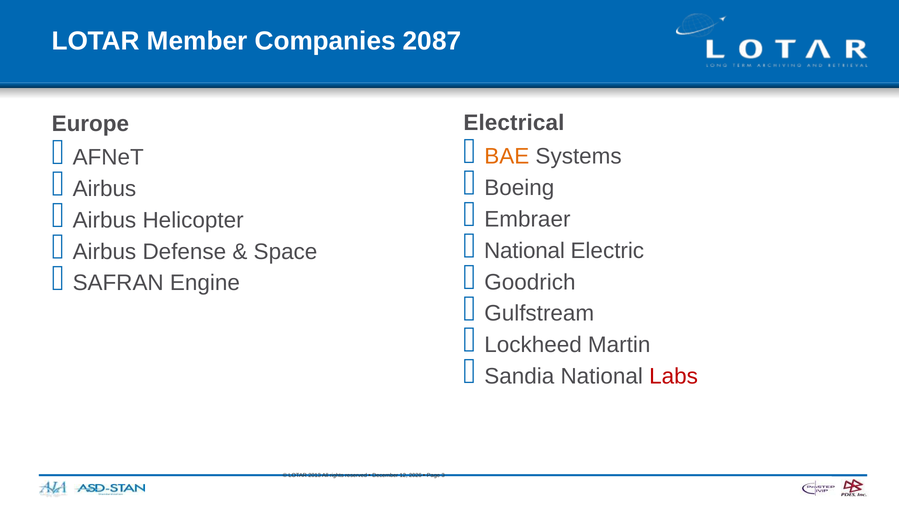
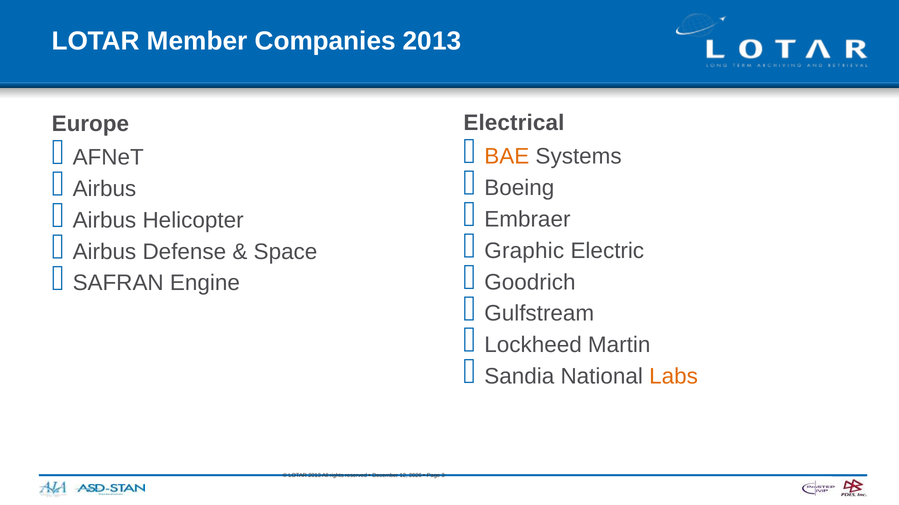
Companies 2087: 2087 -> 2013
National at (524, 251): National -> Graphic
Labs colour: red -> orange
